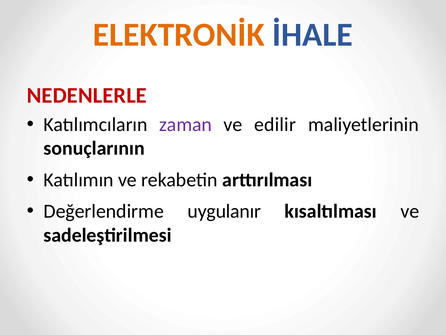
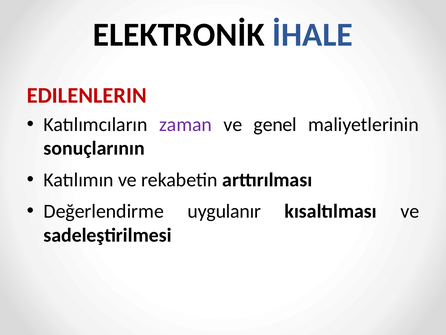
ELEKTRONİK colour: orange -> black
NEDENLERLE: NEDENLERLE -> EDILENLERIN
edilir: edilir -> genel
